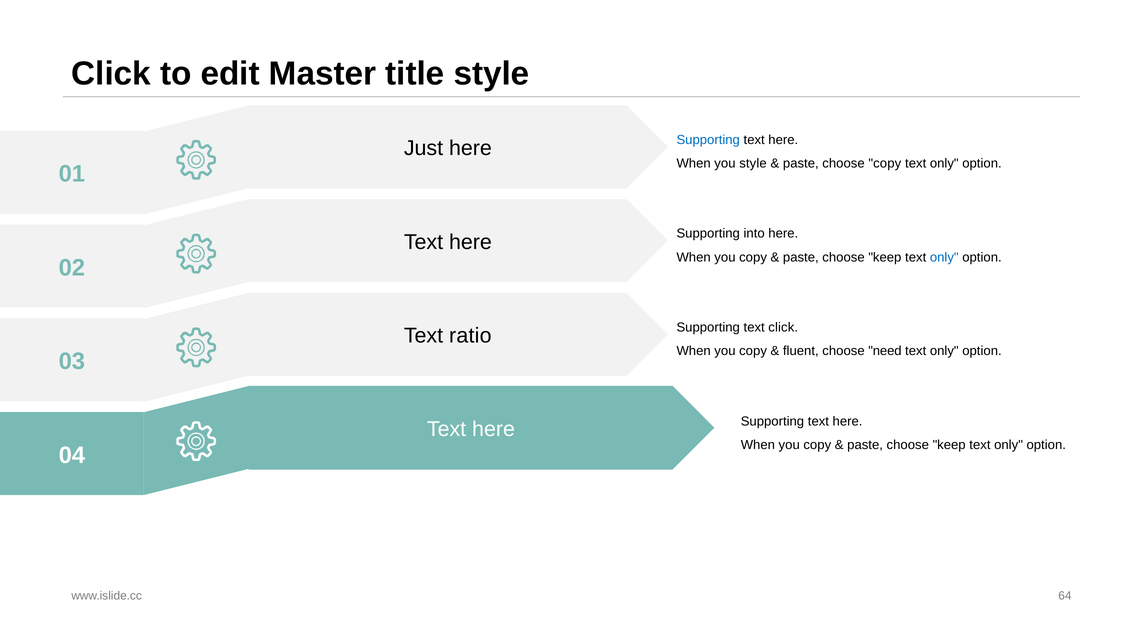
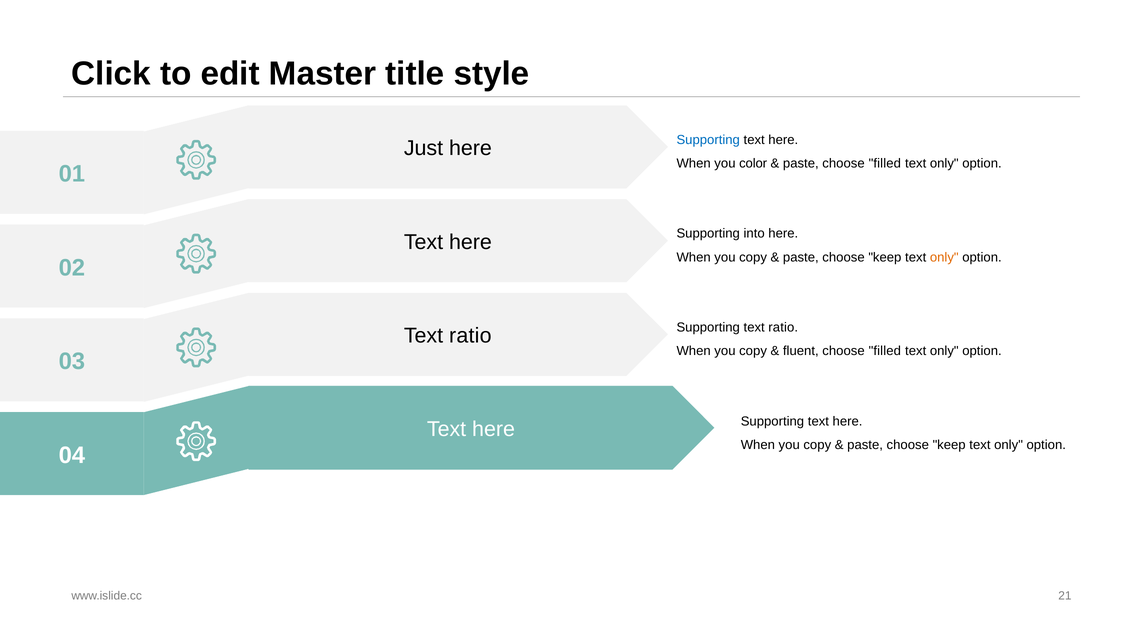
you style: style -> color
paste choose copy: copy -> filled
only at (944, 257) colour: blue -> orange
Supporting text click: click -> ratio
need at (885, 351): need -> filled
64: 64 -> 21
